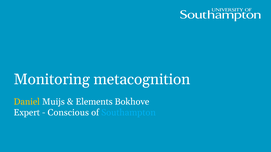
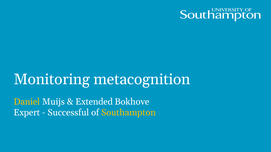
Elements: Elements -> Extended
Conscious: Conscious -> Successful
Southampton colour: light blue -> yellow
